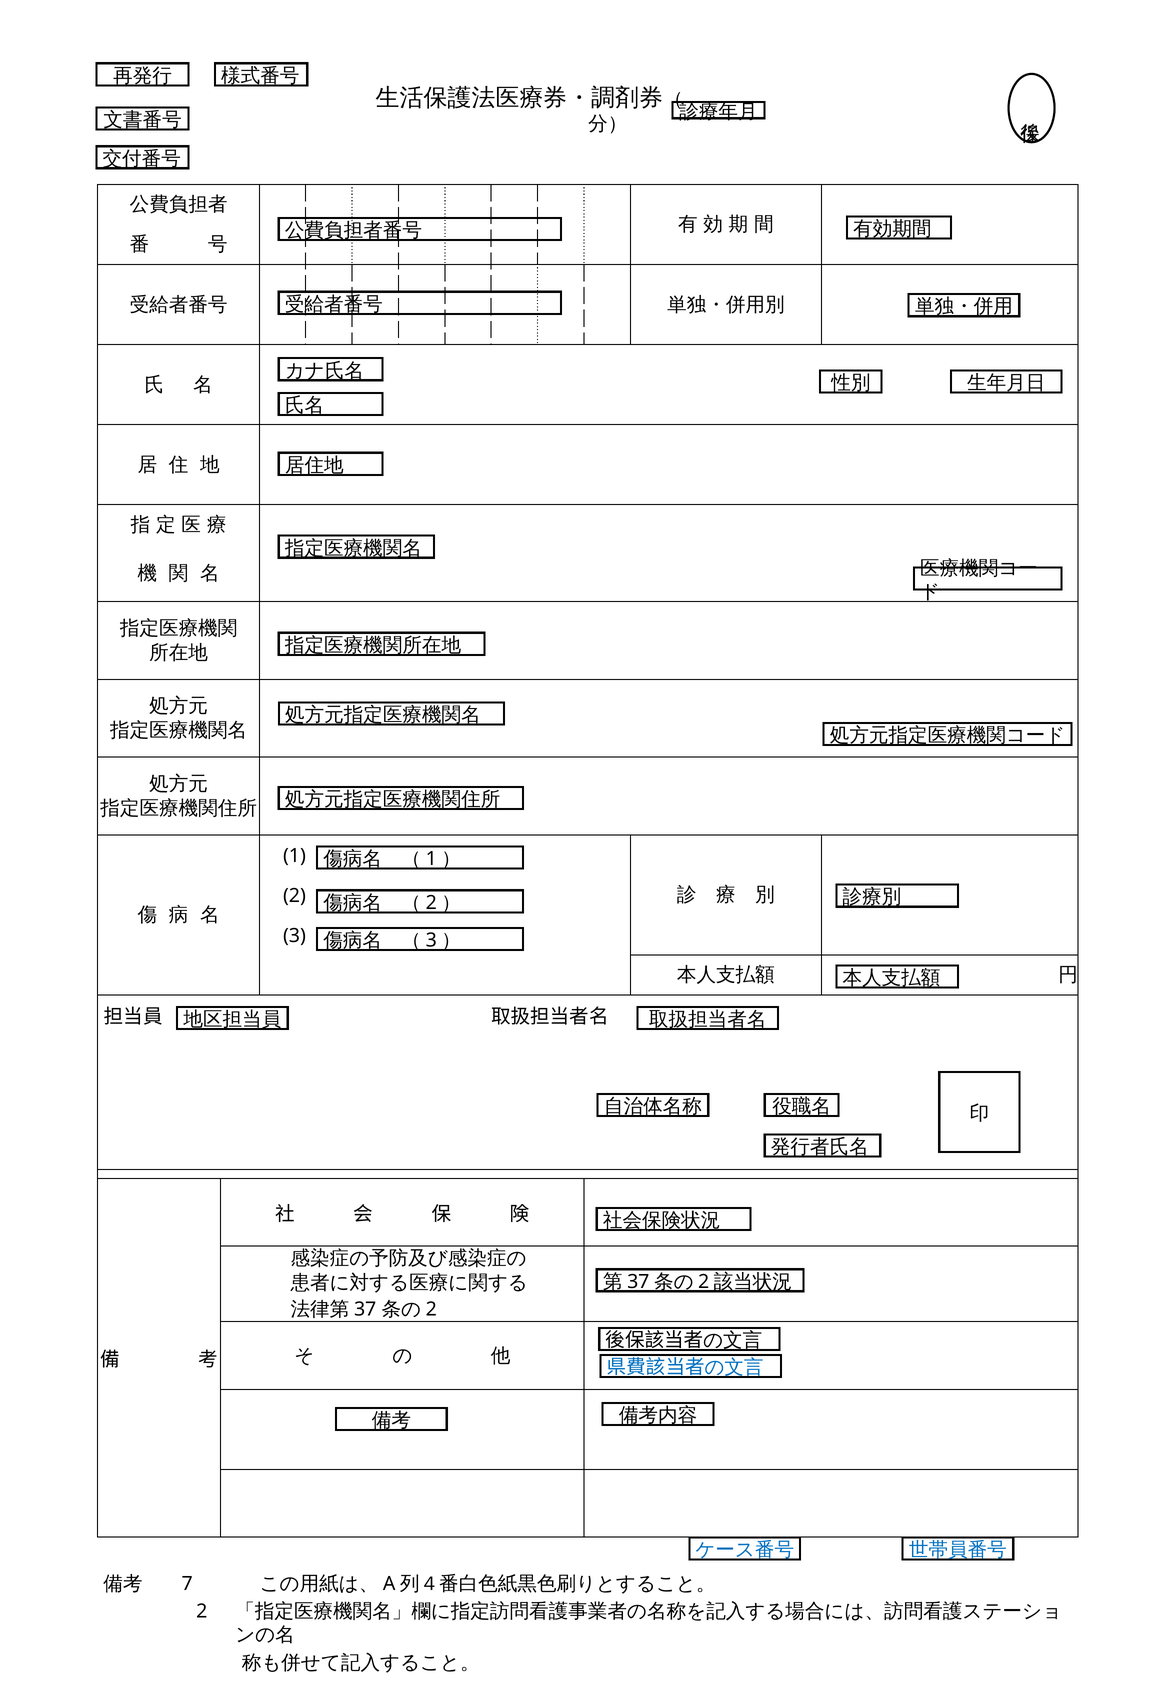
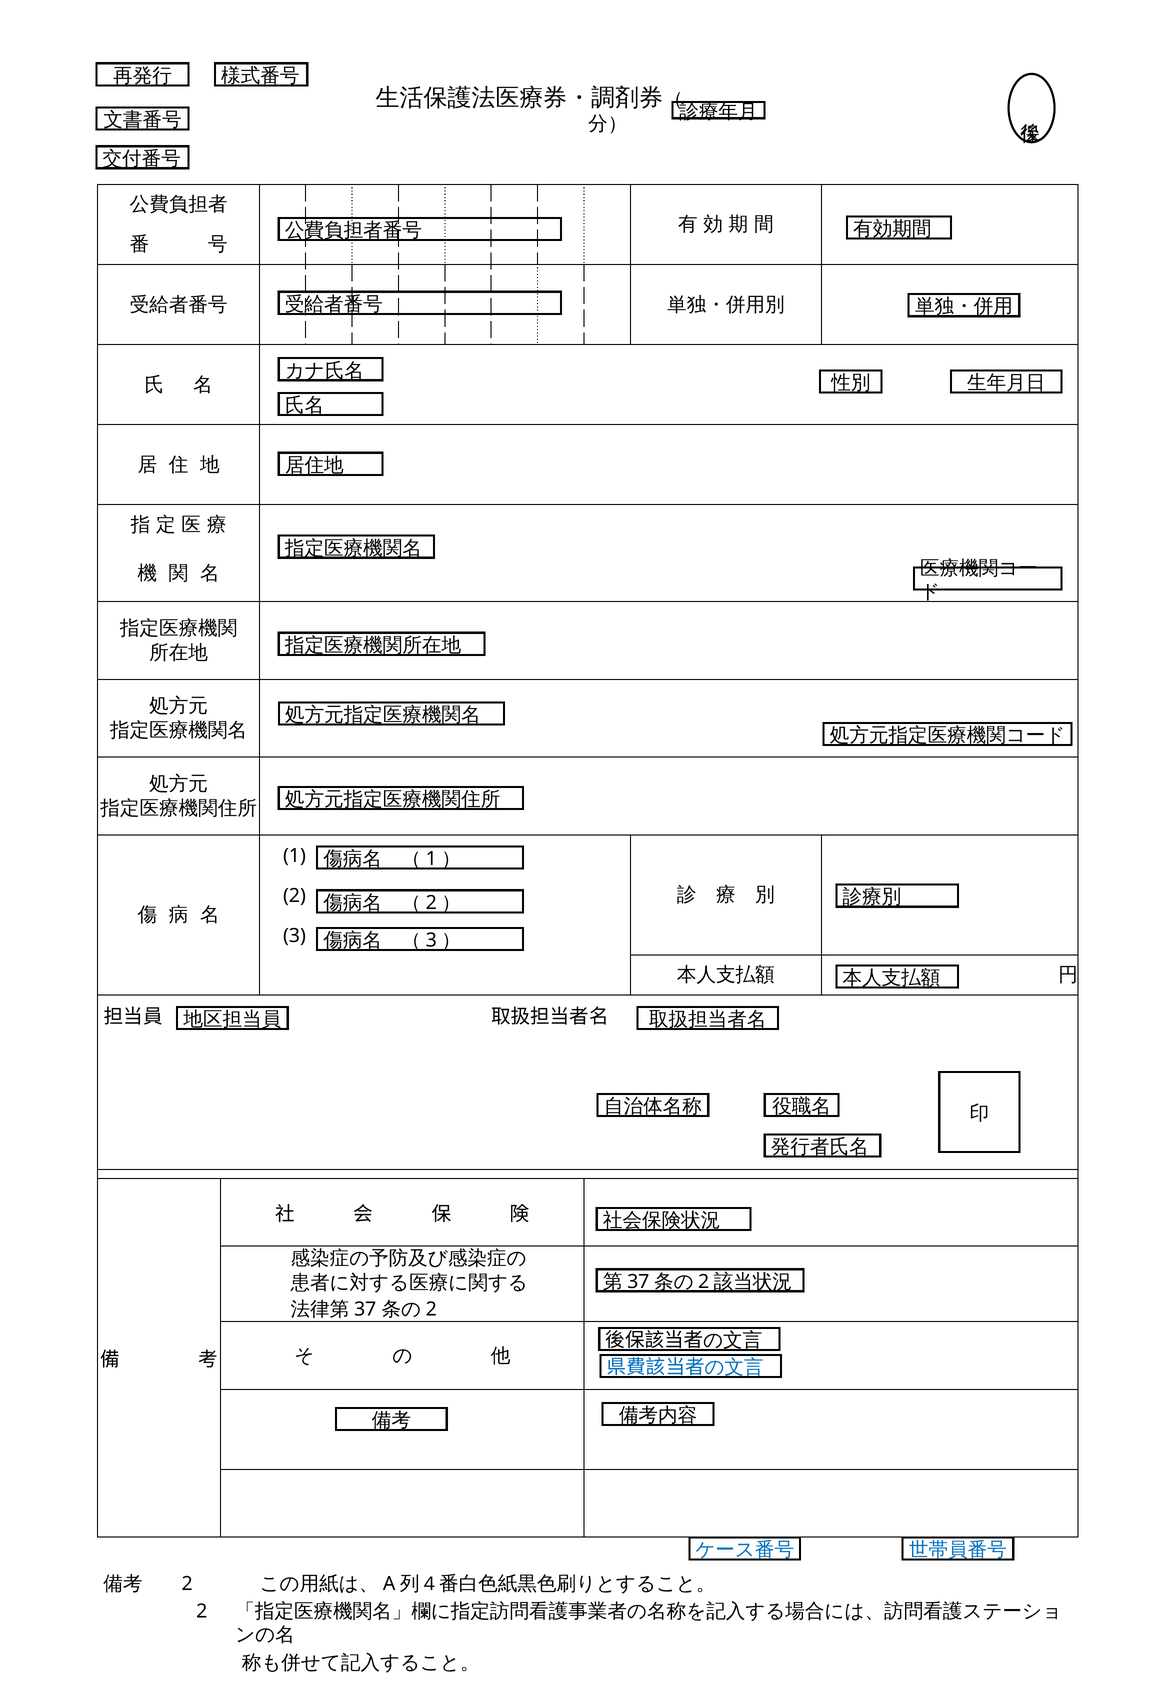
7 at (187, 1584): 7 -> 2
